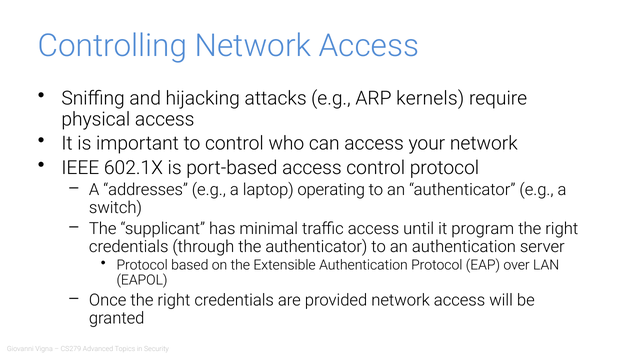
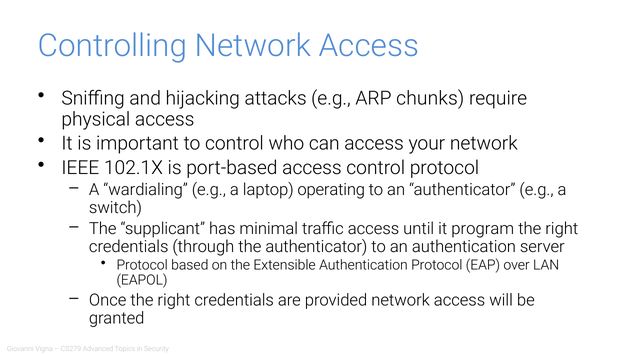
kernels: kernels -> chunks
602.1X: 602.1X -> 102.1X
addresses: addresses -> wardialing
